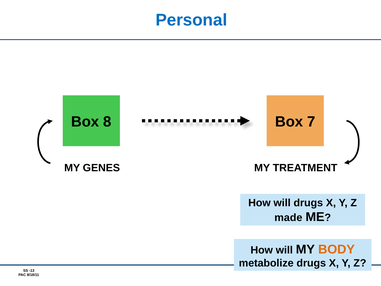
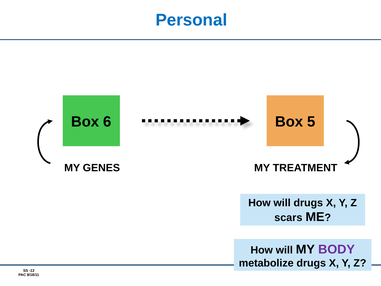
8: 8 -> 6
7: 7 -> 5
made: made -> scars
BODY colour: orange -> purple
